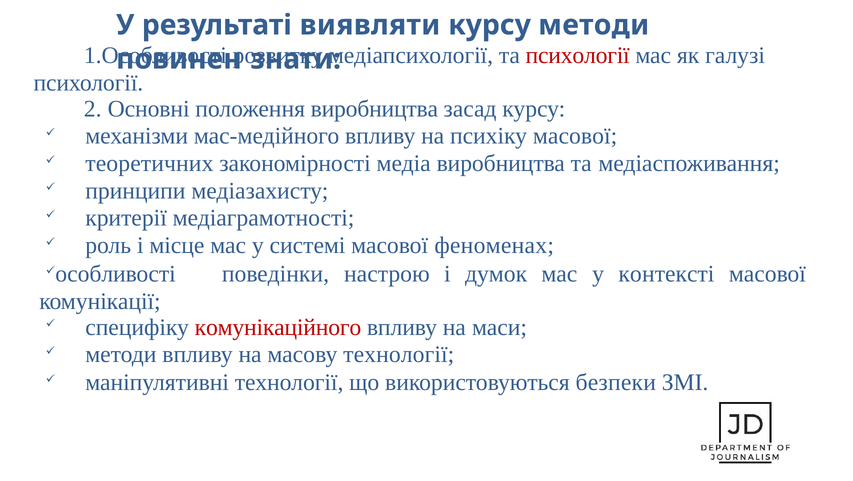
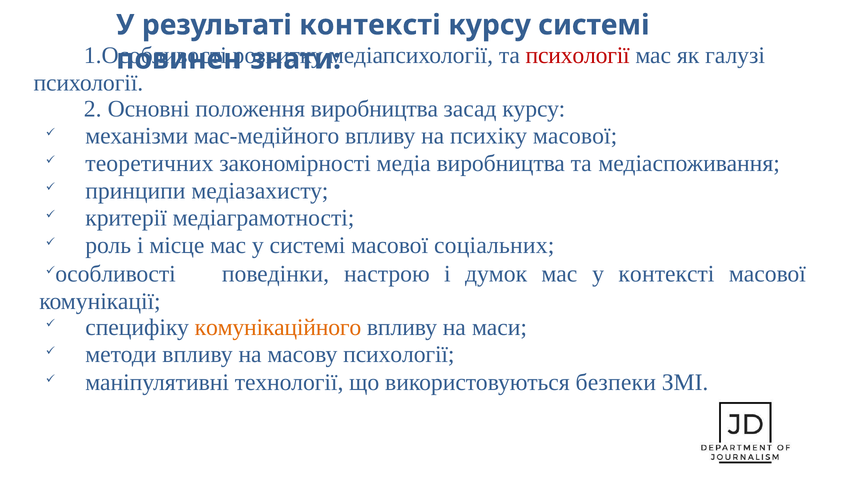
результаті виявляти: виявляти -> контексті
курсу методи: методи -> системі
феноменах: феноменах -> соціальних
комунікаційного colour: red -> orange
масову технології: технології -> психології
